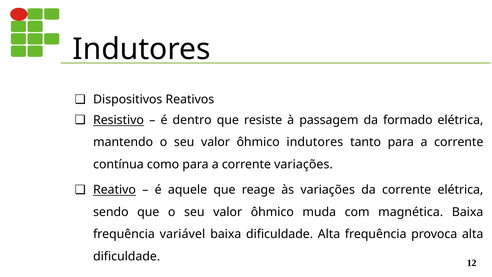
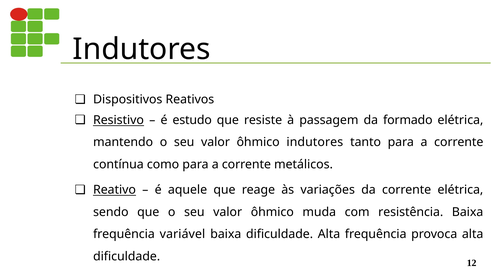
dentro: dentro -> estudo
corrente variações: variações -> metálicos
magnética: magnética -> resistência
